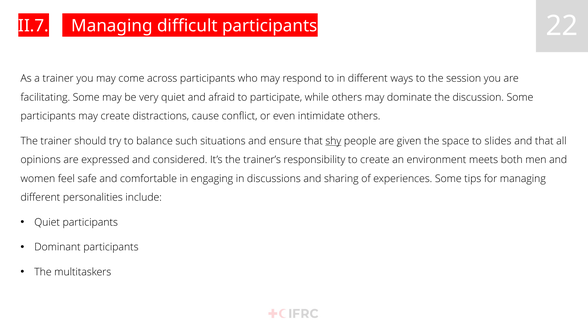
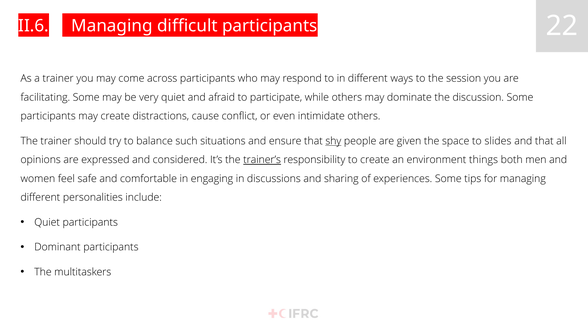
II.7: II.7 -> II.6
trainer’s underline: none -> present
meets: meets -> things
